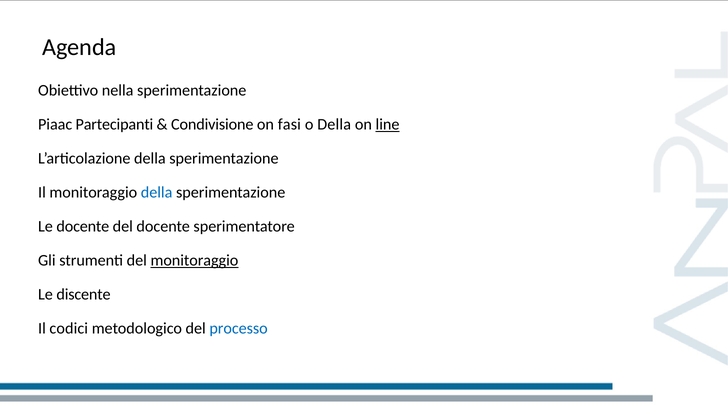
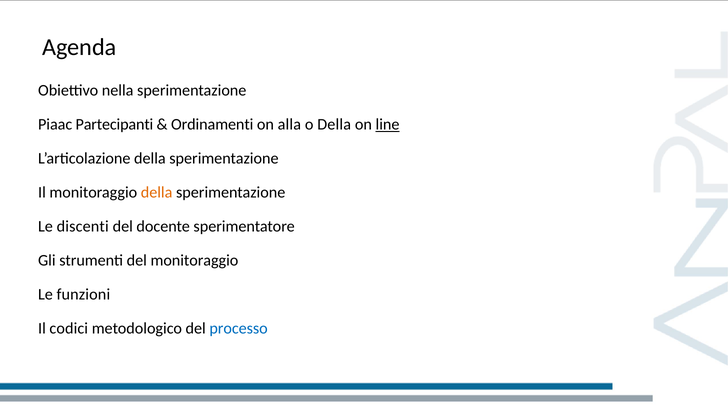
Condivisione: Condivisione -> Ordinamenti
fasi: fasi -> alla
della at (157, 192) colour: blue -> orange
Le docente: docente -> discenti
monitoraggio at (194, 260) underline: present -> none
discente: discente -> funzioni
